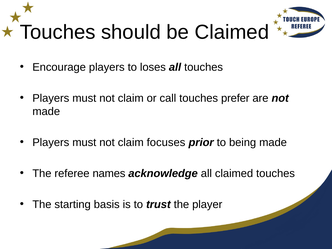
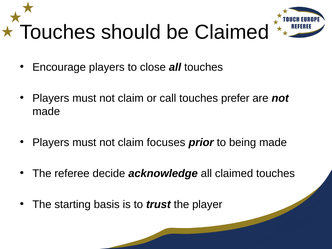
loses: loses -> close
names: names -> decide
